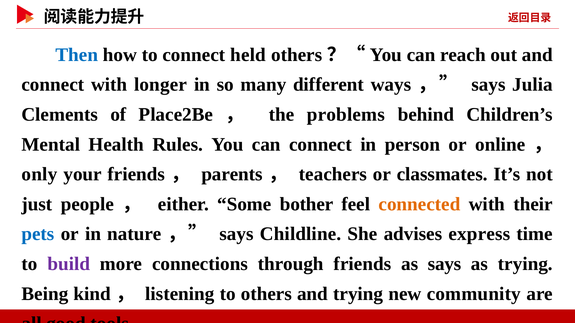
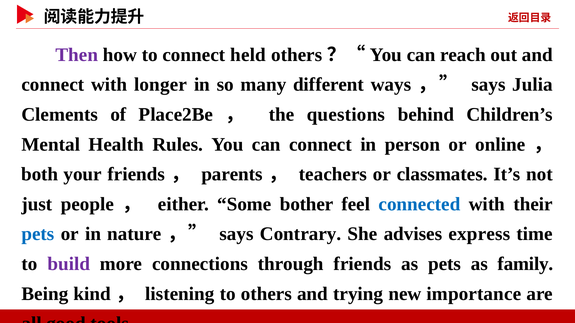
Then colour: blue -> purple
problems: problems -> questions
only: only -> both
connected colour: orange -> blue
Childline: Childline -> Contrary
as says: says -> pets
as trying: trying -> family
community: community -> importance
